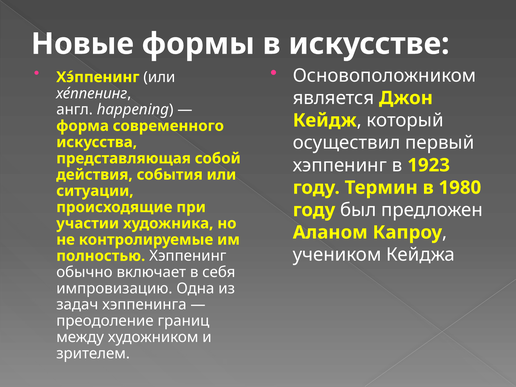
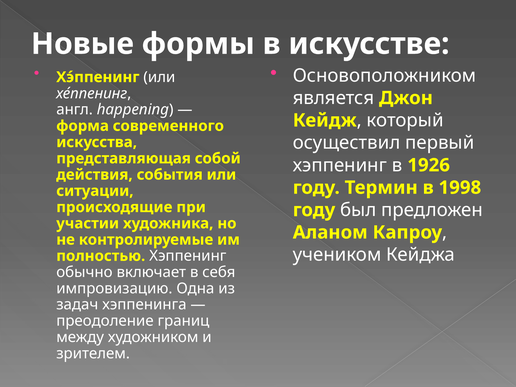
1923: 1923 -> 1926
1980: 1980 -> 1998
